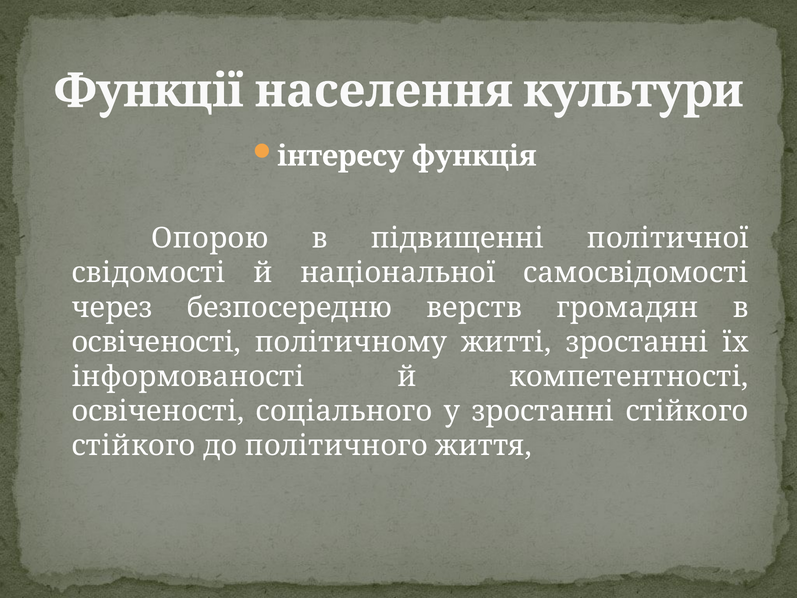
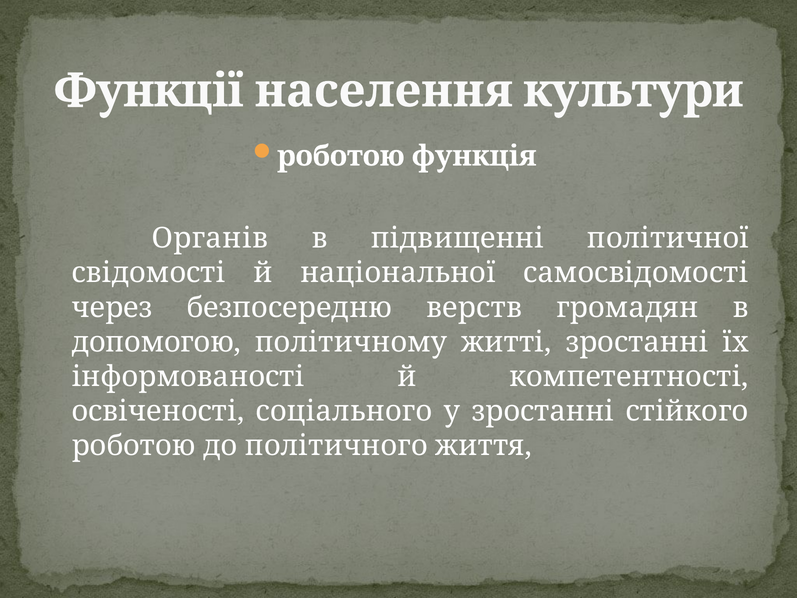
інтересу at (341, 156): інтересу -> роботою
Опорою: Опорою -> Органів
освіченості at (156, 342): освіченості -> допомогою
стійкого at (134, 445): стійкого -> роботою
